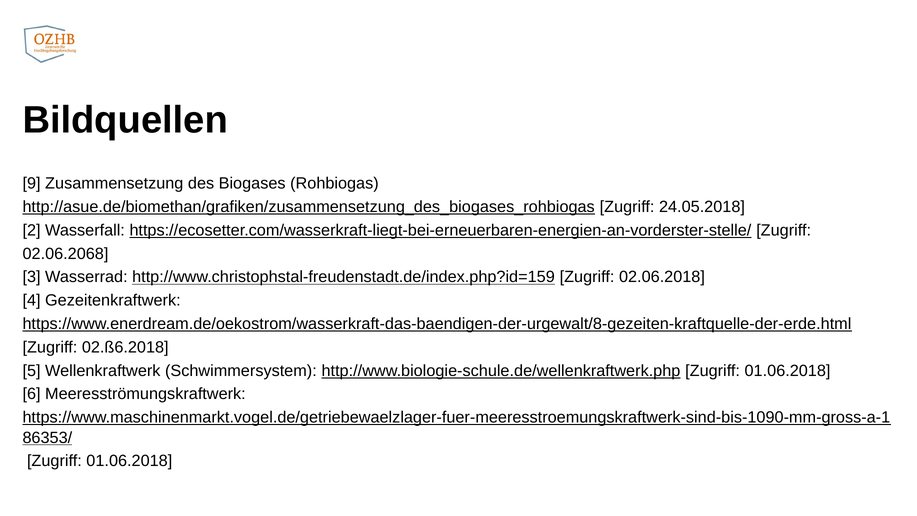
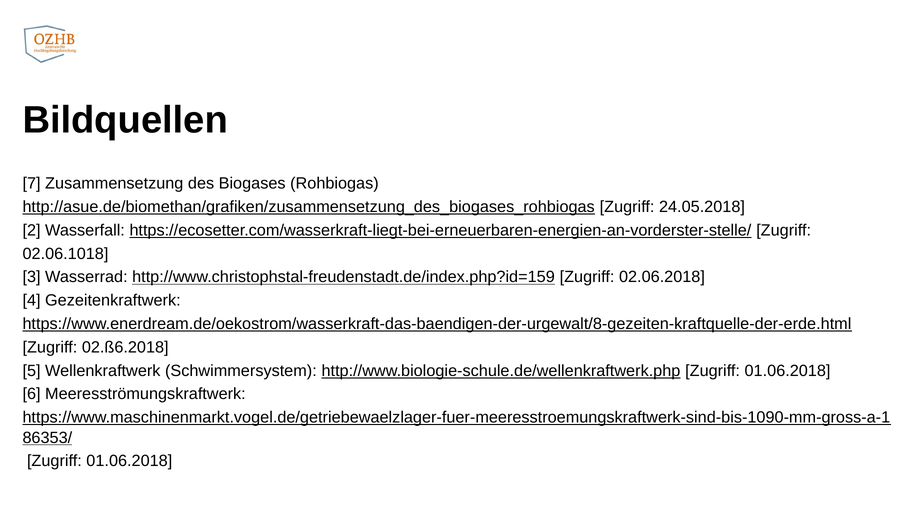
9: 9 -> 7
02.06.2068: 02.06.2068 -> 02.06.1018
